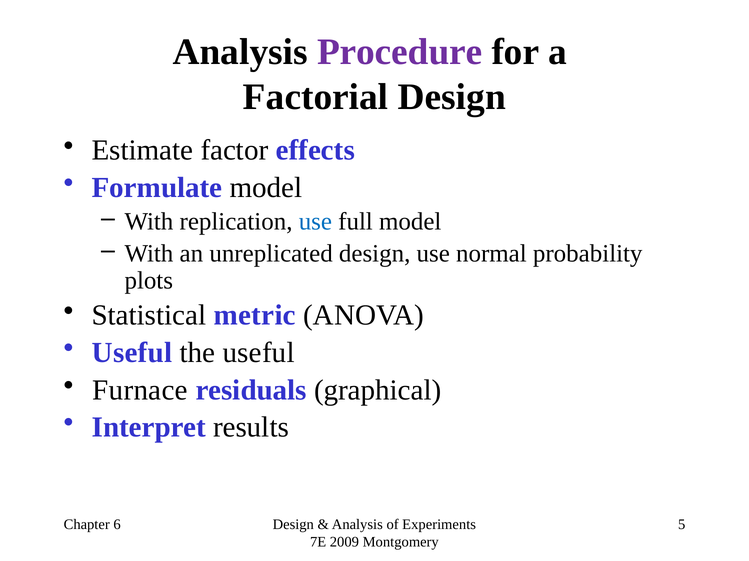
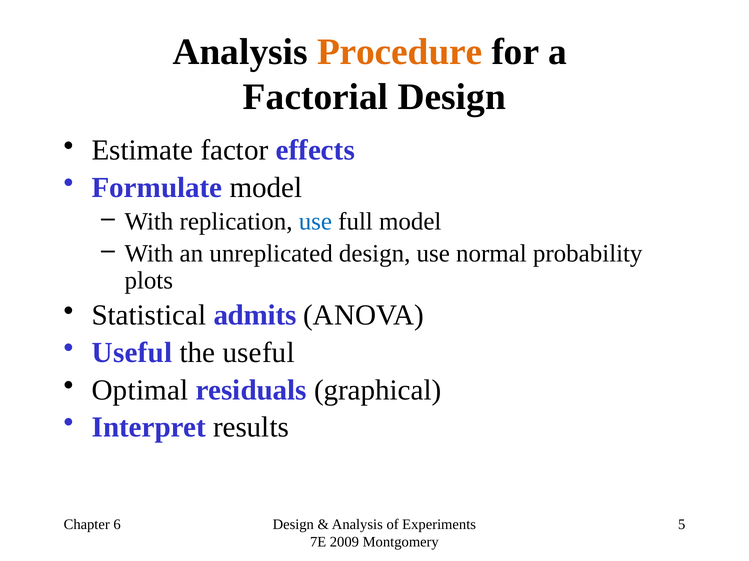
Procedure colour: purple -> orange
metric: metric -> admits
Furnace: Furnace -> Optimal
